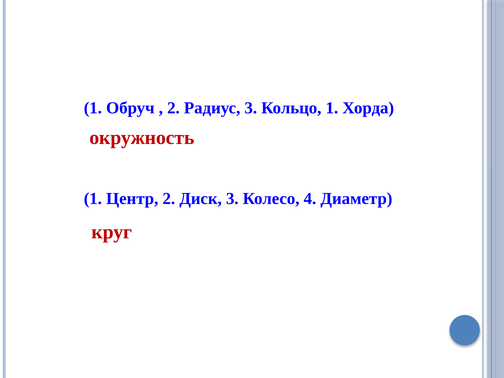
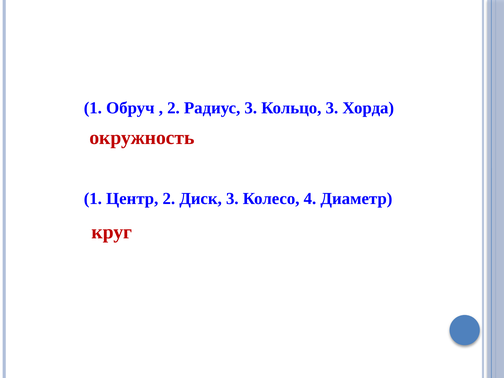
Кольцо 1: 1 -> 3
